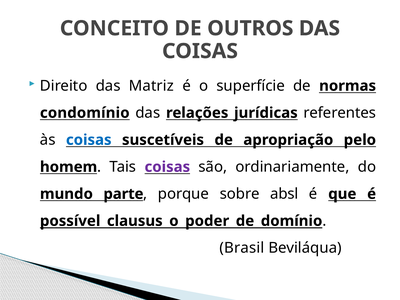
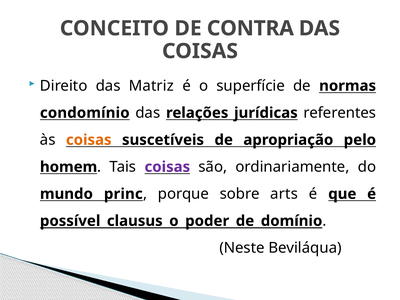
OUTROS: OUTROS -> CONTRA
coisas at (89, 140) colour: blue -> orange
parte: parte -> princ
absl: absl -> arts
Brasil: Brasil -> Neste
